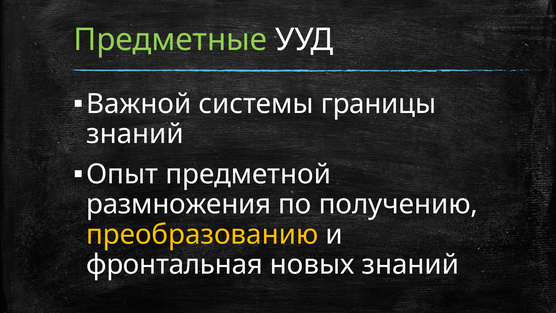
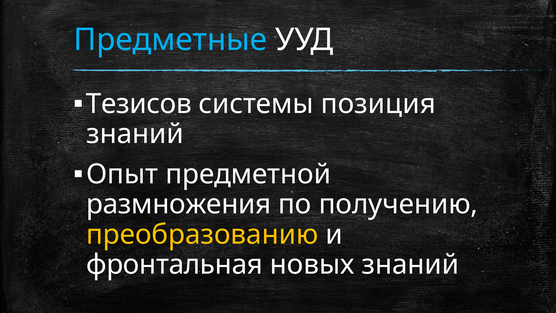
Предметные colour: light green -> light blue
Важной: Важной -> Тезисов
границы: границы -> позиция
